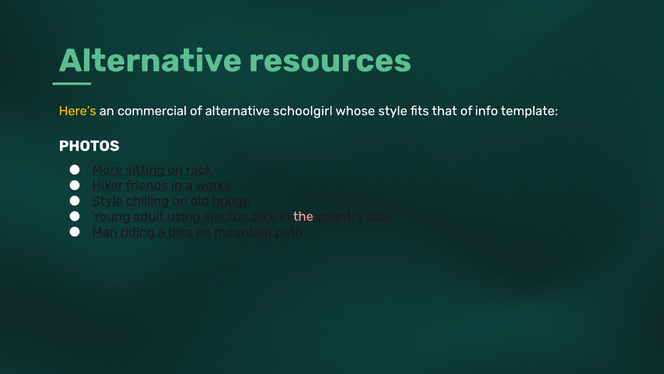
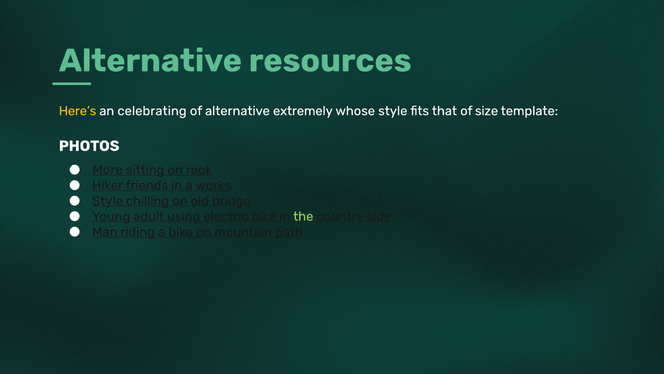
commercial: commercial -> celebrating
schoolgirl: schoolgirl -> extremely
info: info -> size
the colour: pink -> light green
